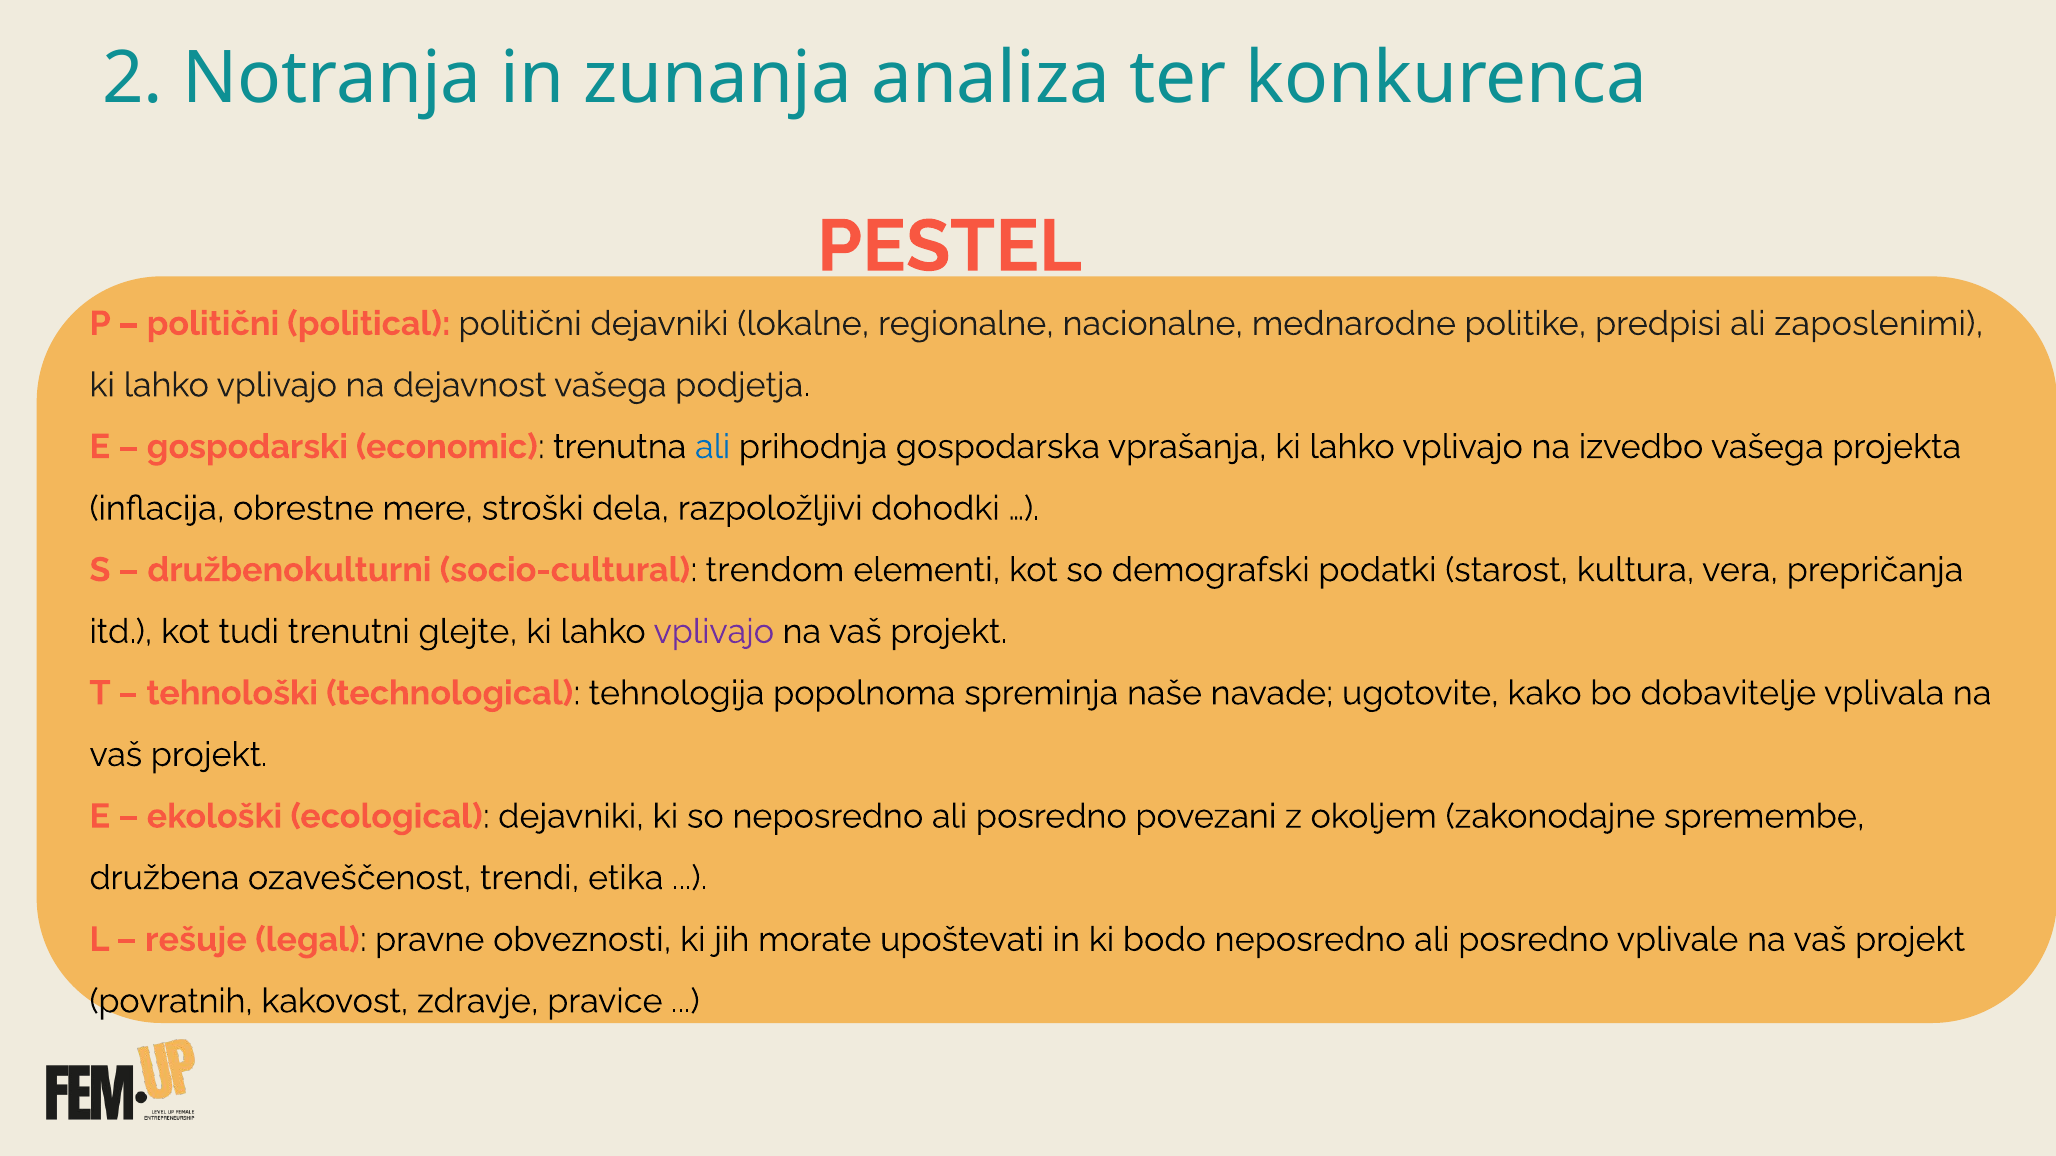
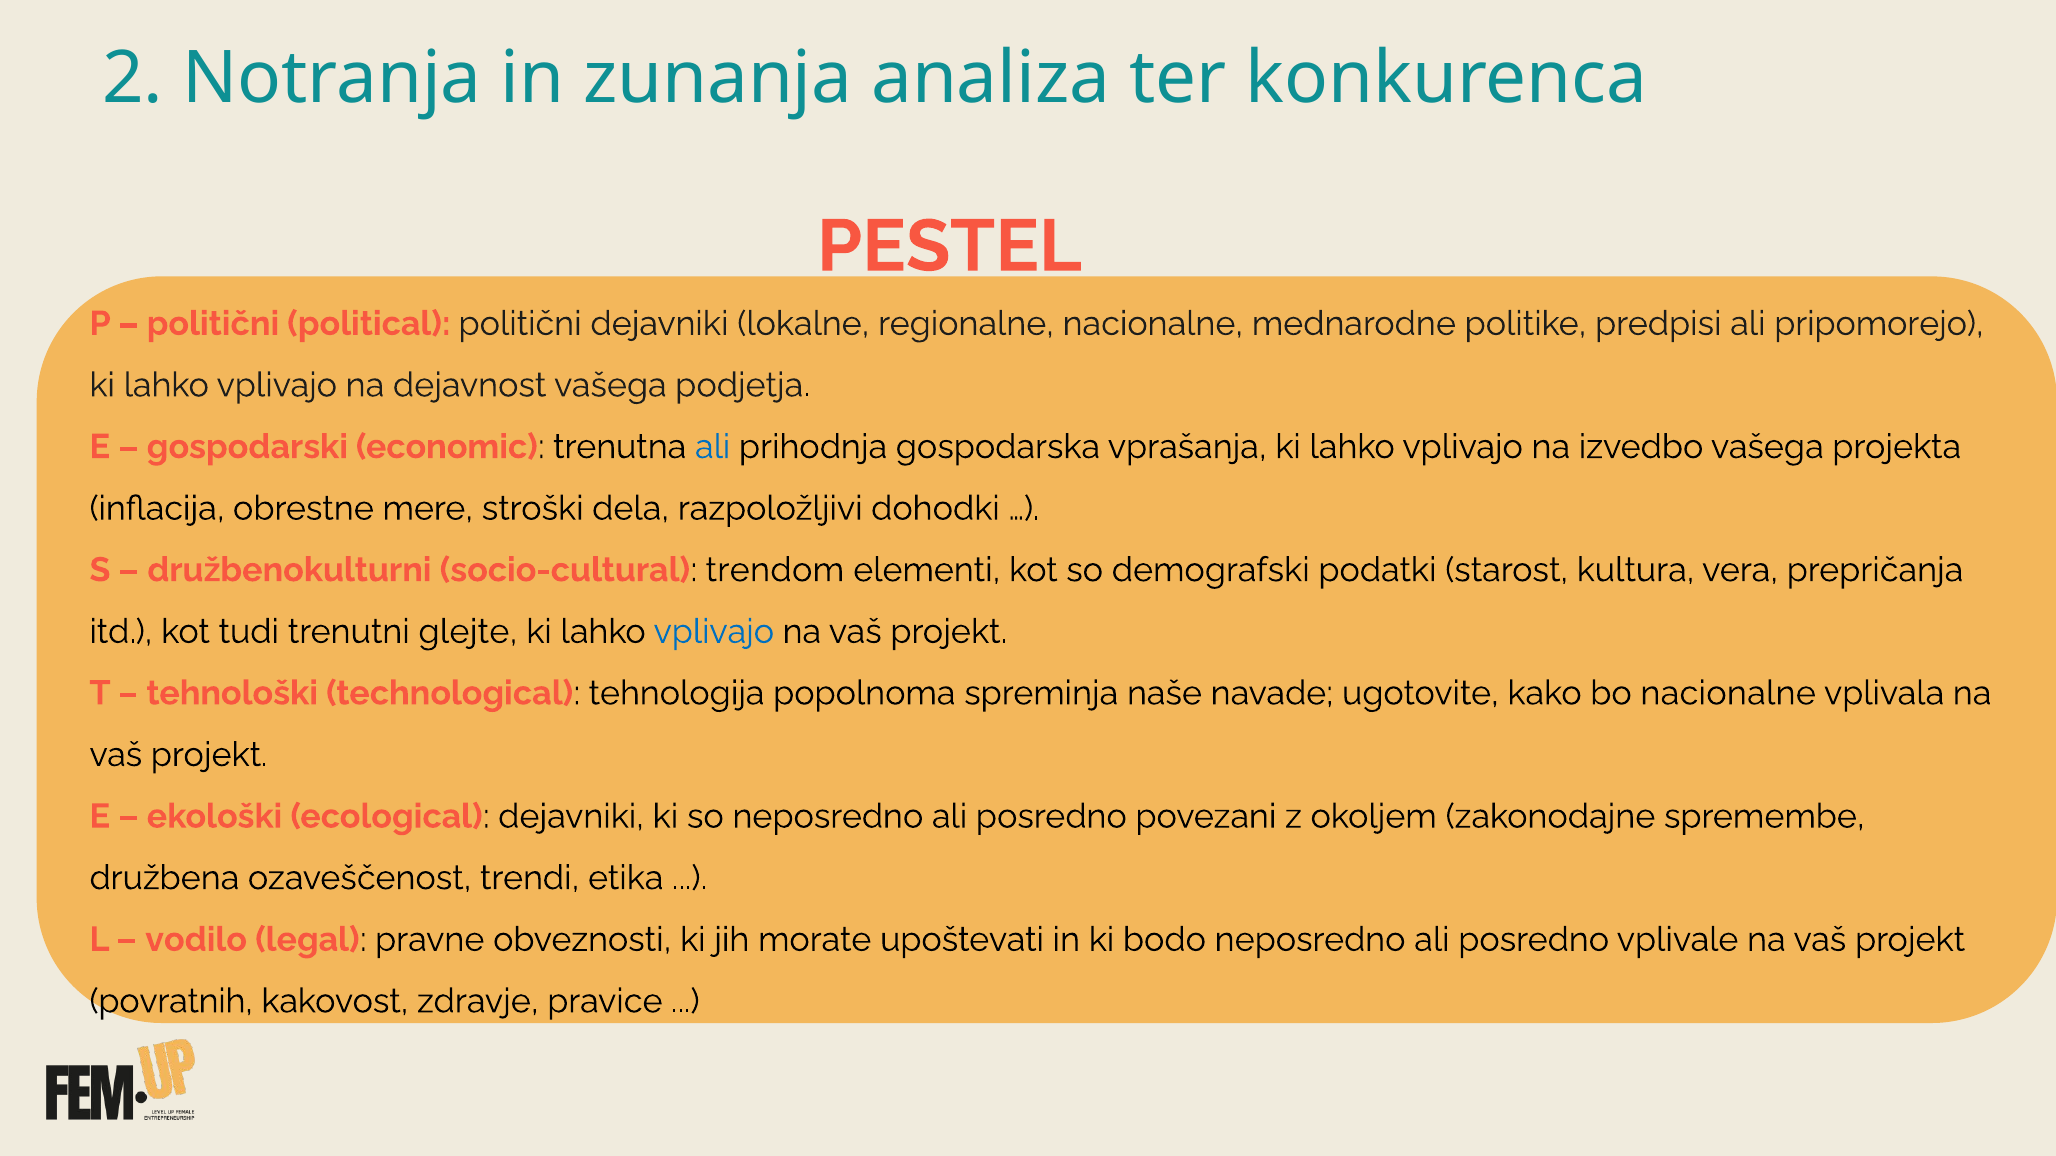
zaposlenimi: zaposlenimi -> pripomorejo
vplivajo at (714, 632) colour: purple -> blue
bo dobavitelje: dobavitelje -> nacionalne
rešuje: rešuje -> vodilo
